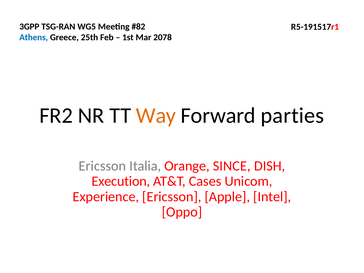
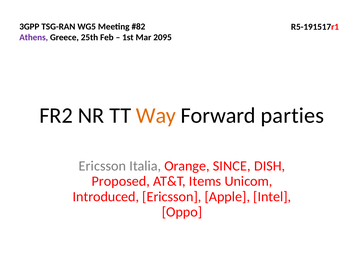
Athens colour: blue -> purple
2078: 2078 -> 2095
Execution: Execution -> Proposed
Cases: Cases -> Items
Experience: Experience -> Introduced
